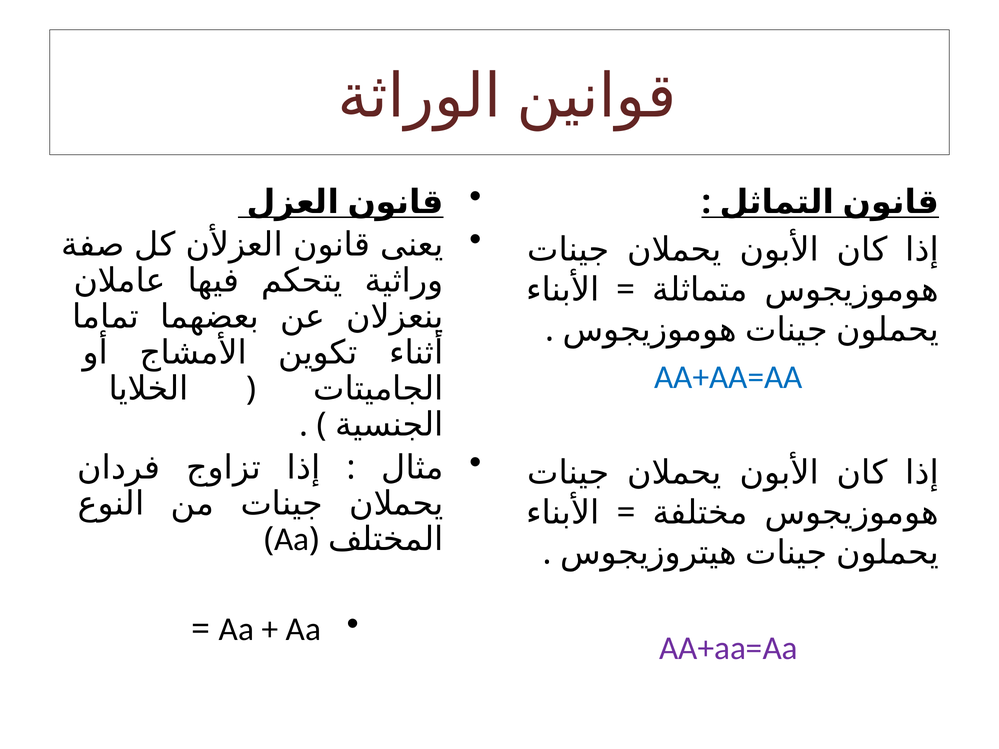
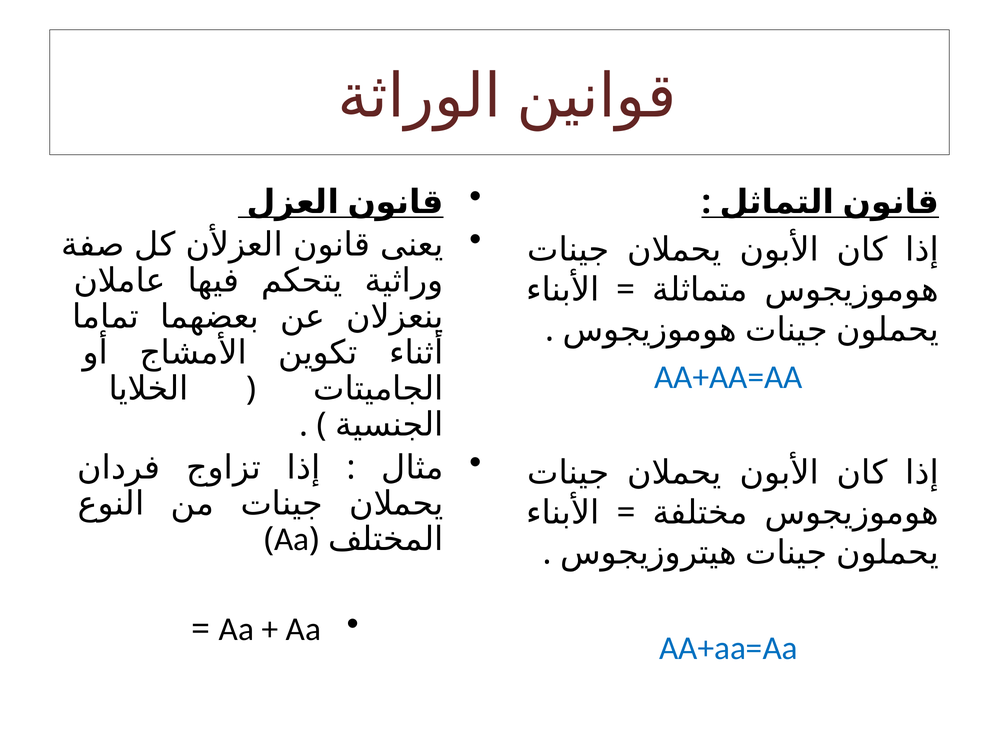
AA+aa=Aa at (728, 648) colour: purple -> blue
